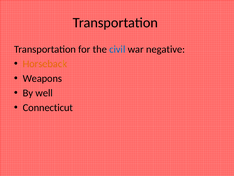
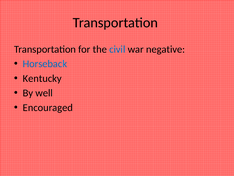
Horseback colour: orange -> blue
Weapons: Weapons -> Kentucky
Connecticut: Connecticut -> Encouraged
